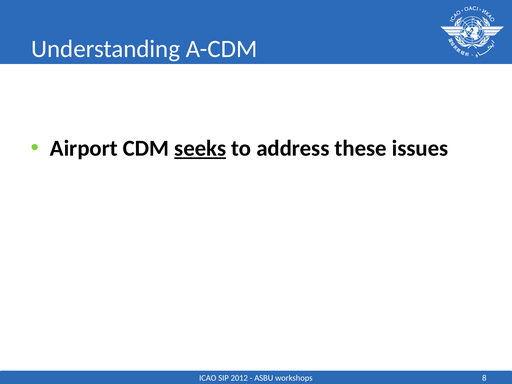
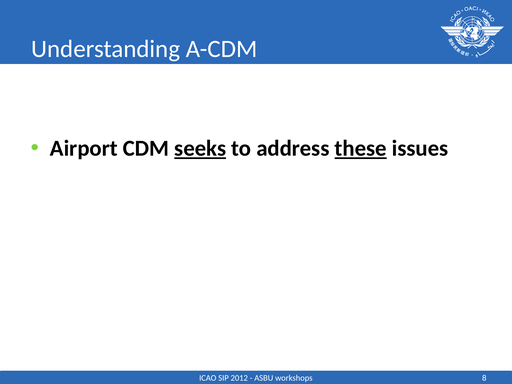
these underline: none -> present
